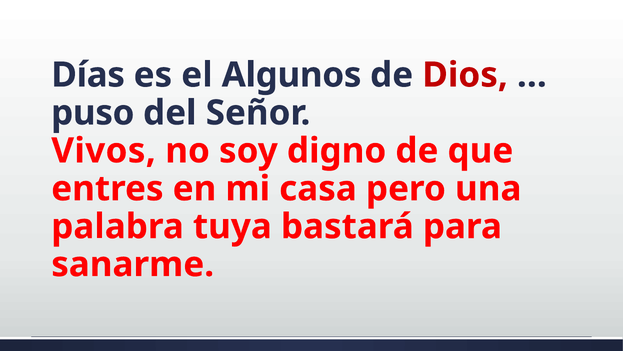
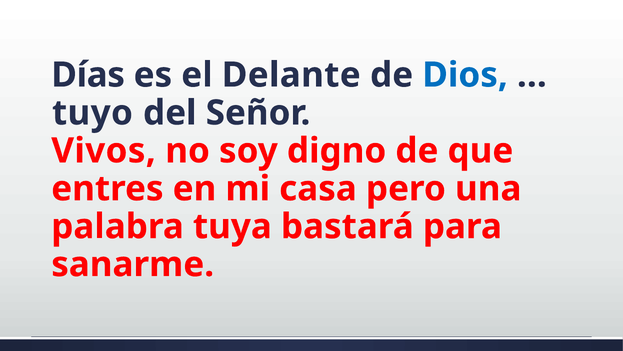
Algunos: Algunos -> Delante
Dios colour: red -> blue
puso: puso -> tuyo
